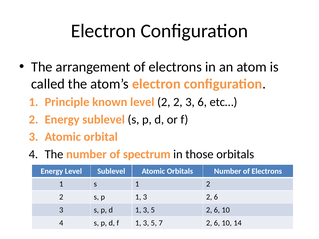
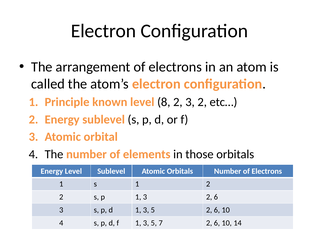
level 2: 2 -> 8
2 3 6: 6 -> 2
spectrum: spectrum -> elements
